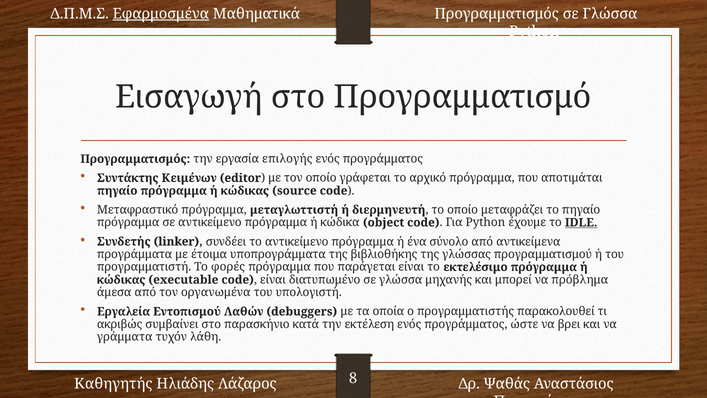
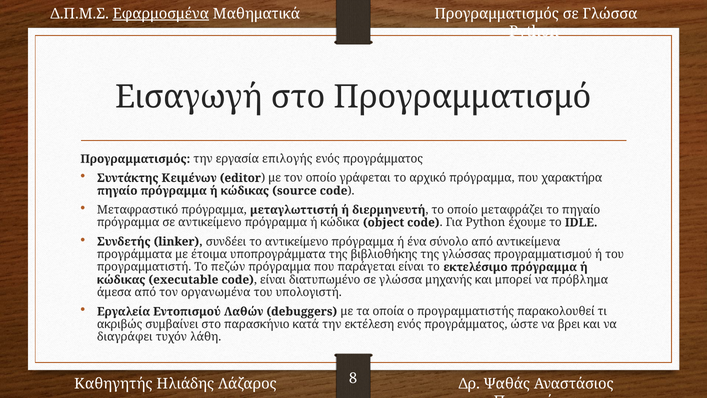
αποτιμάται: αποτιμάται -> χαρακτήρα
IDLE underline: present -> none
φορές: φορές -> πεζών
γράμματα: γράμματα -> διαγράφει
